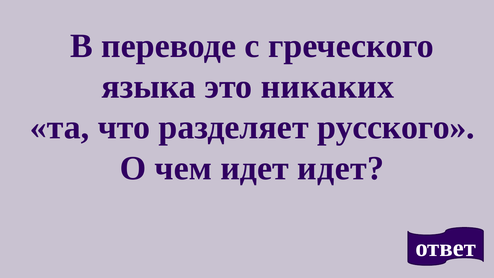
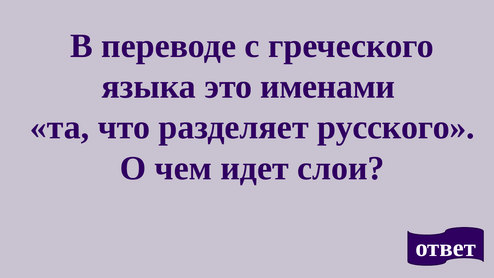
никаких: никаких -> именами
идет идет: идет -> слои
